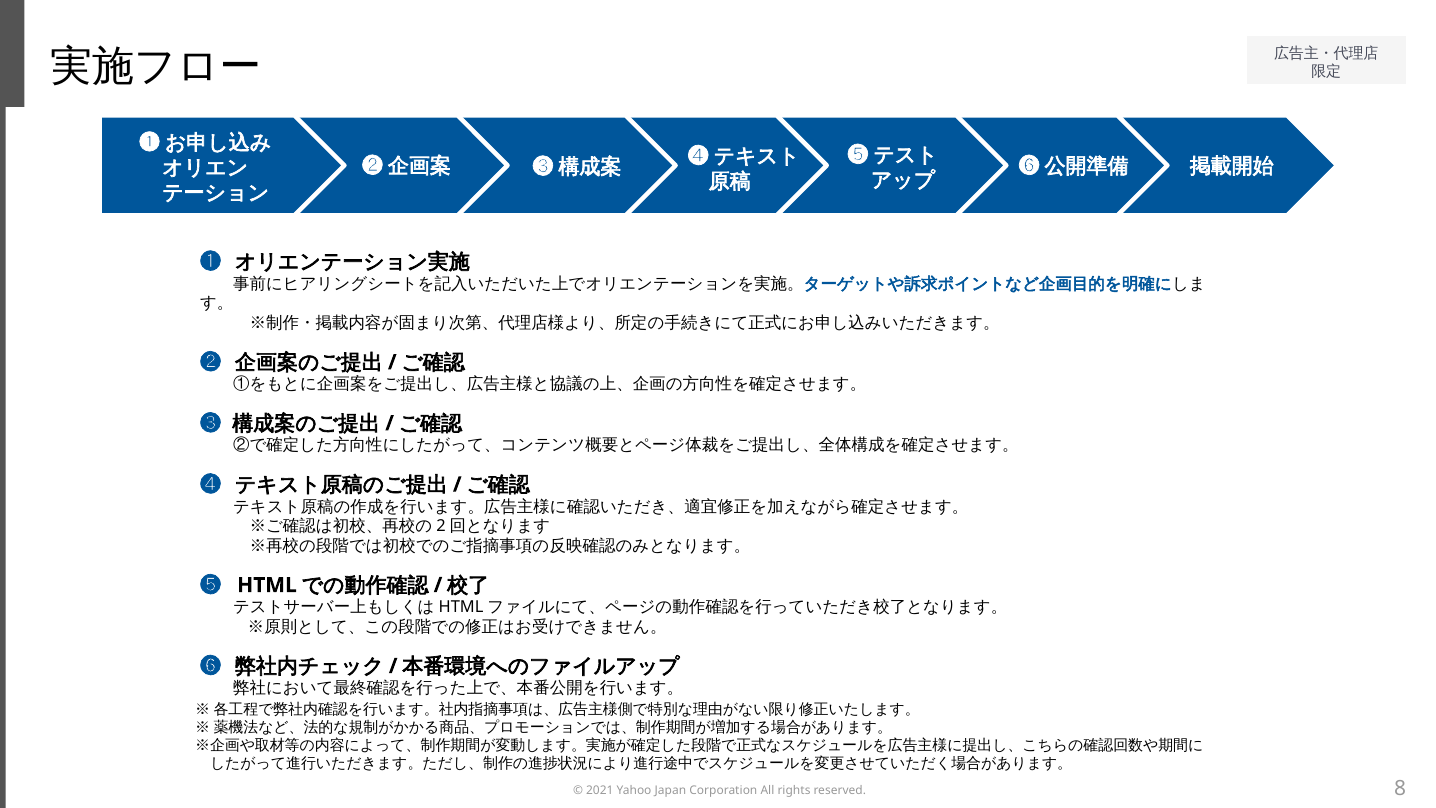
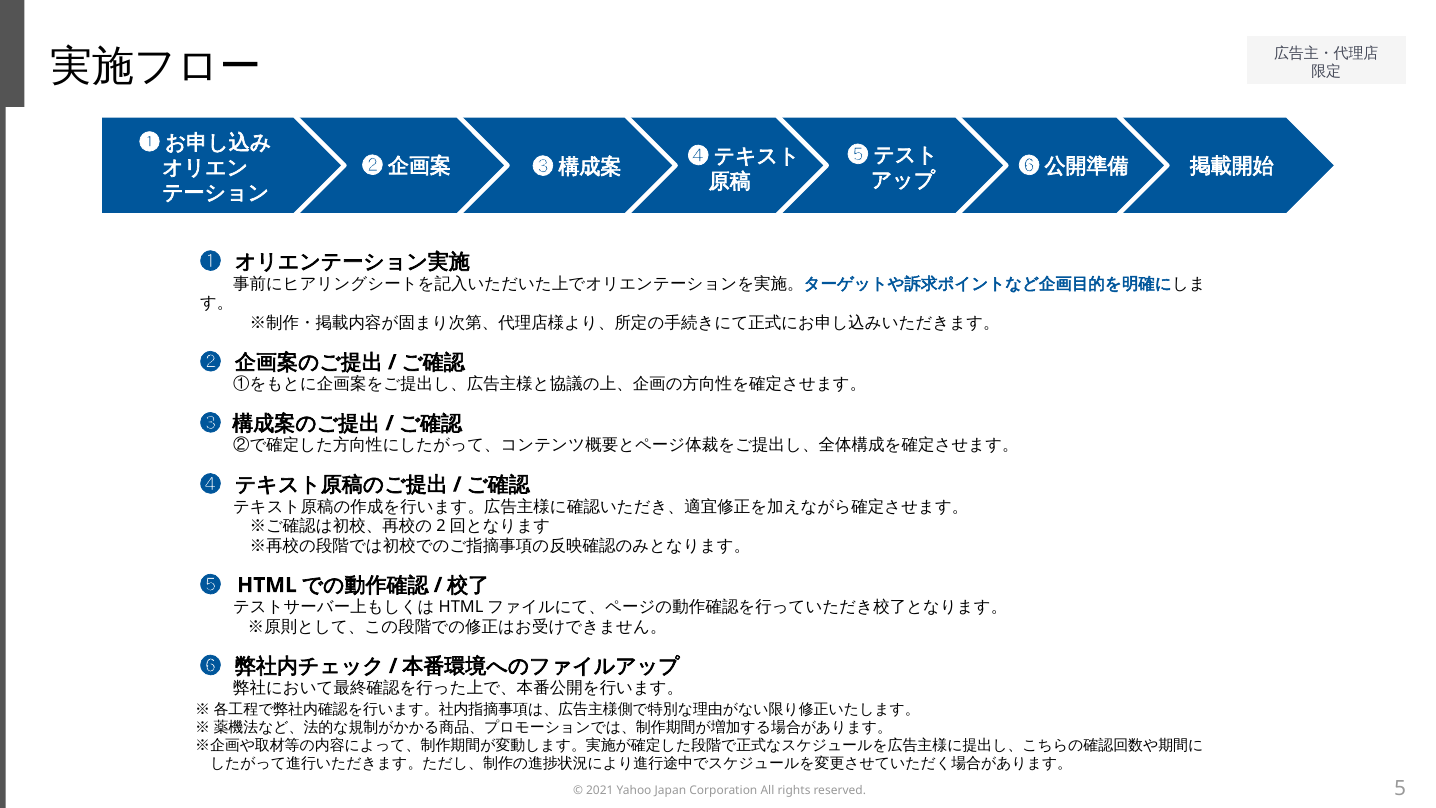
8: 8 -> 5
